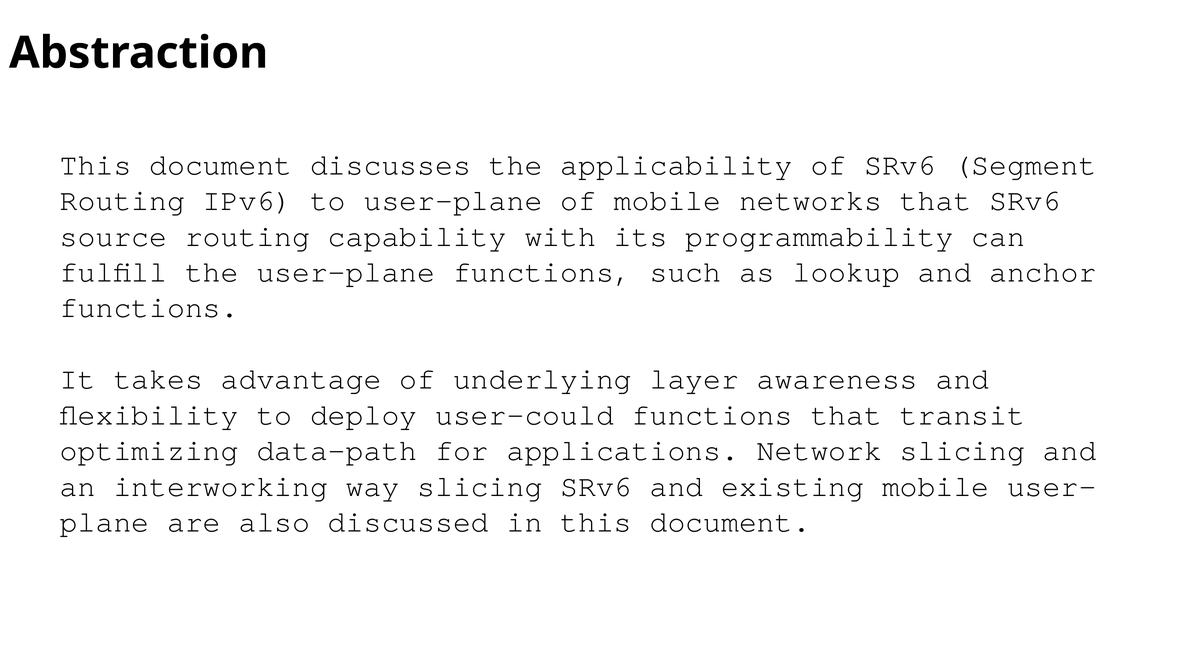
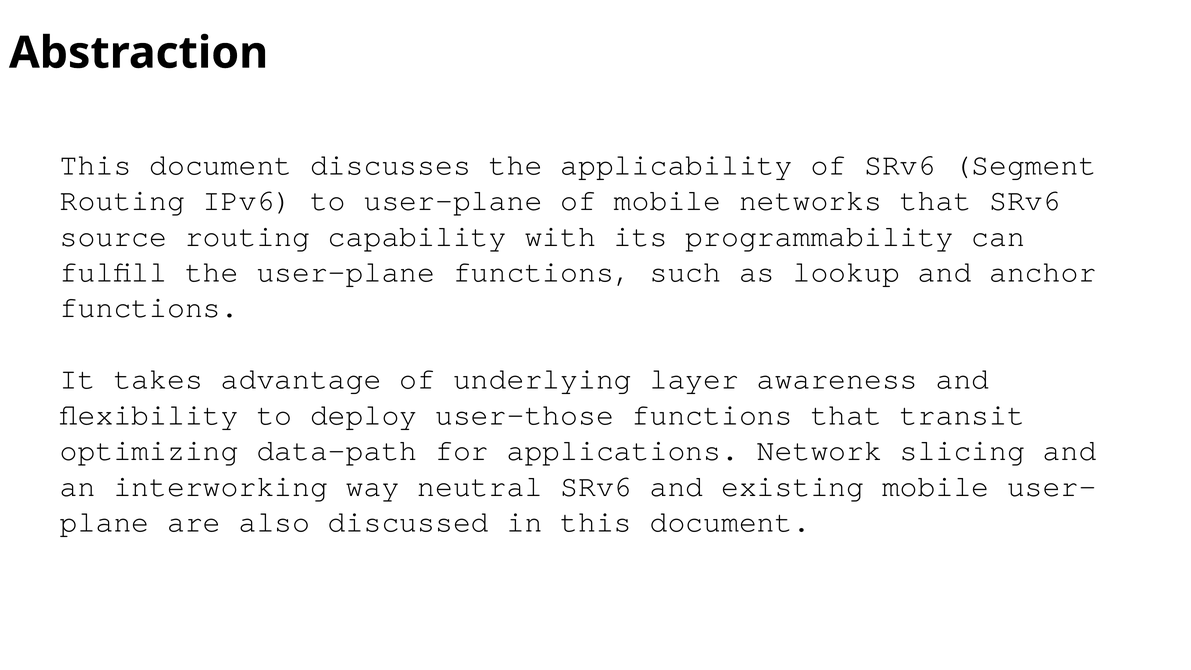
user-could: user-could -> user-those
way slicing: slicing -> neutral
